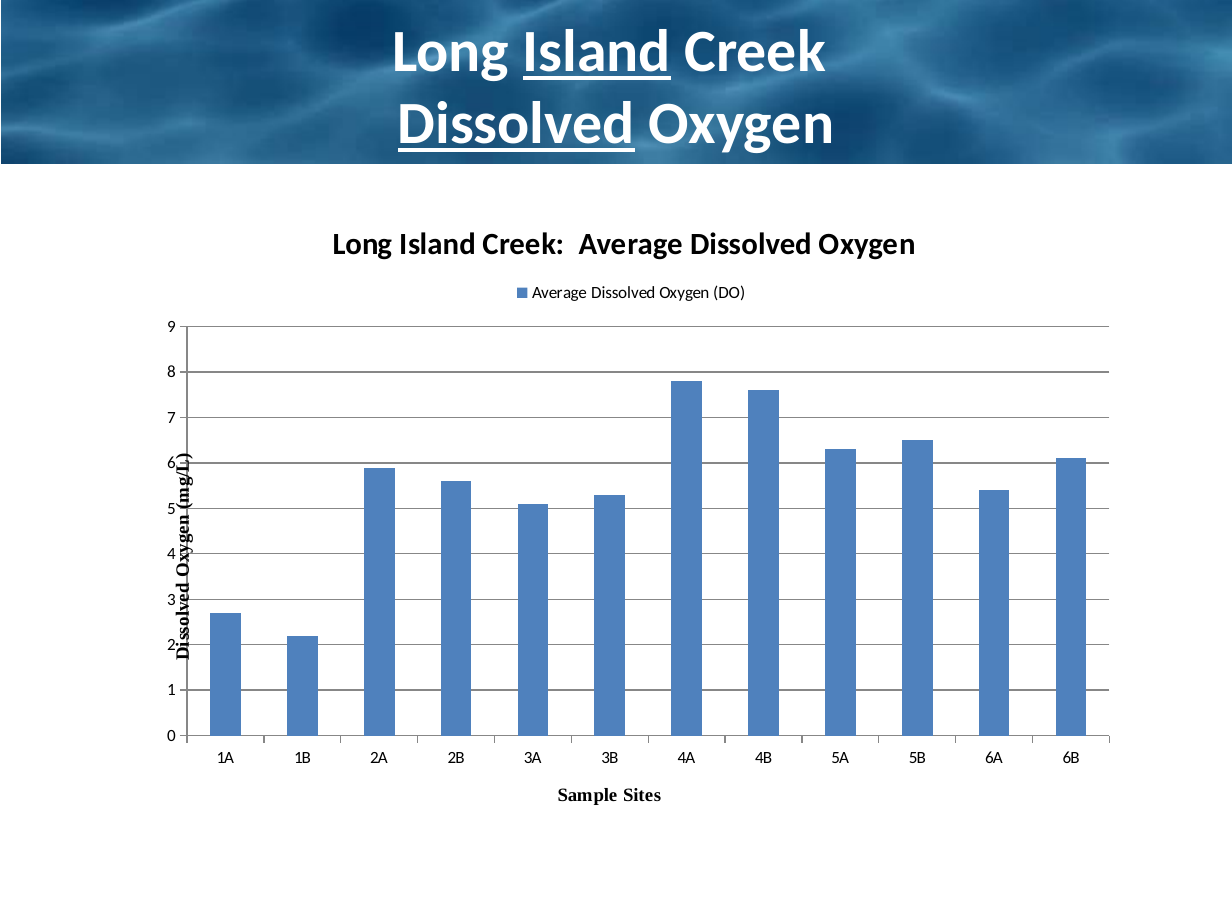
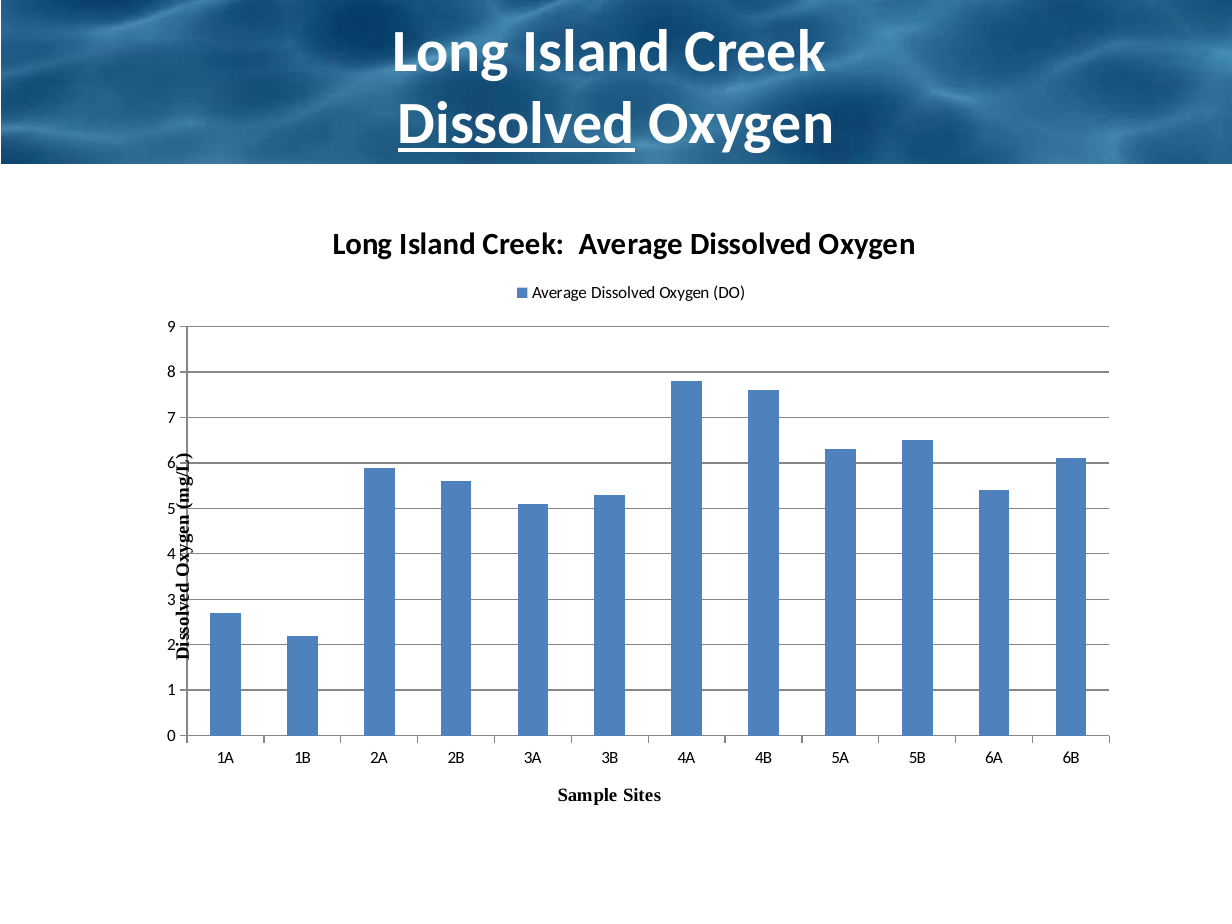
Island at (597, 52) underline: present -> none
